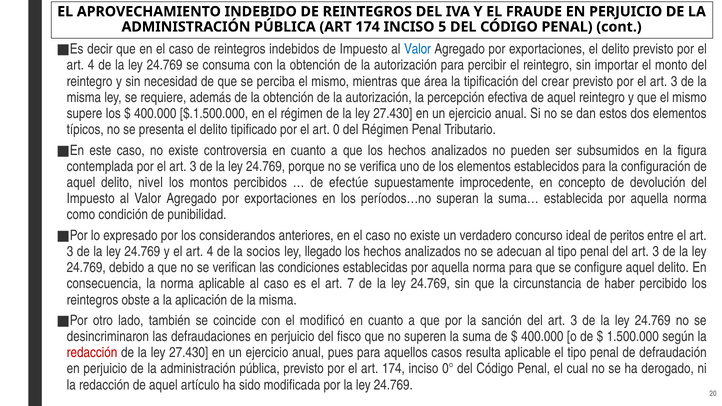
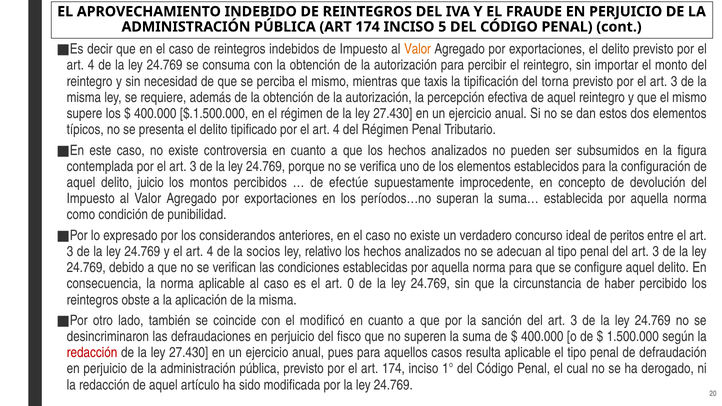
Valor at (418, 49) colour: blue -> orange
área: área -> taxis
crear: crear -> torna
0 at (336, 130): 0 -> 4
nivel: nivel -> juicio
llegado: llegado -> relativo
7: 7 -> 0
0°: 0° -> 1°
